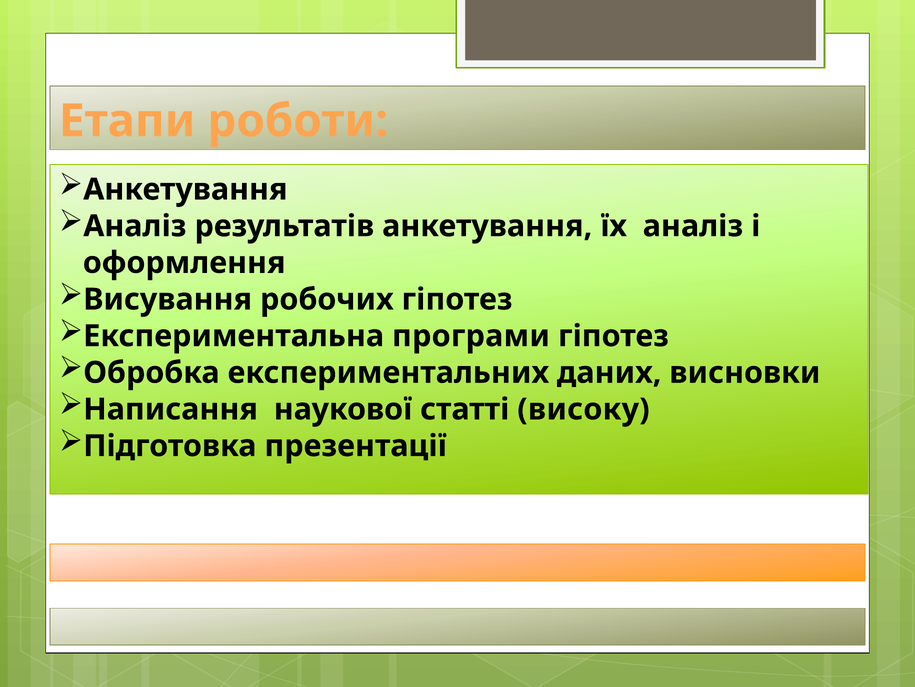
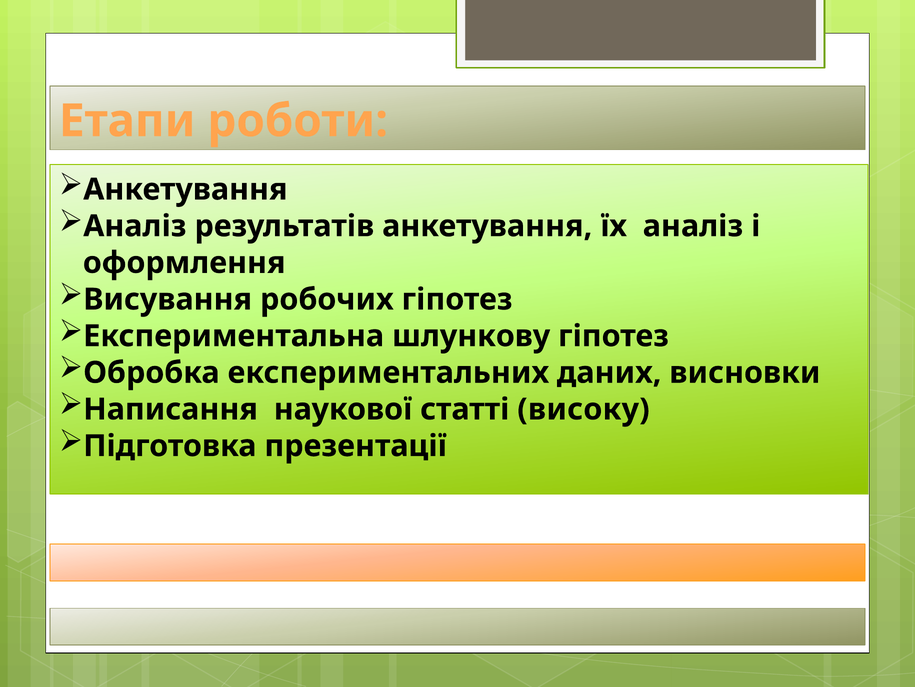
програми: програми -> шлункову
